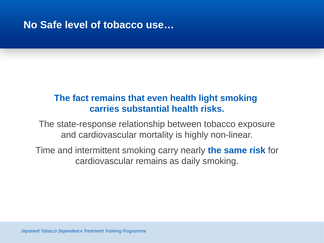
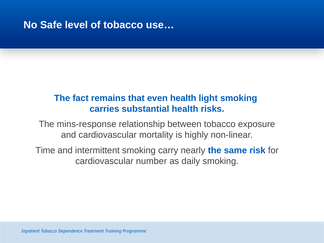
state-response: state-response -> mins-response
cardiovascular remains: remains -> number
